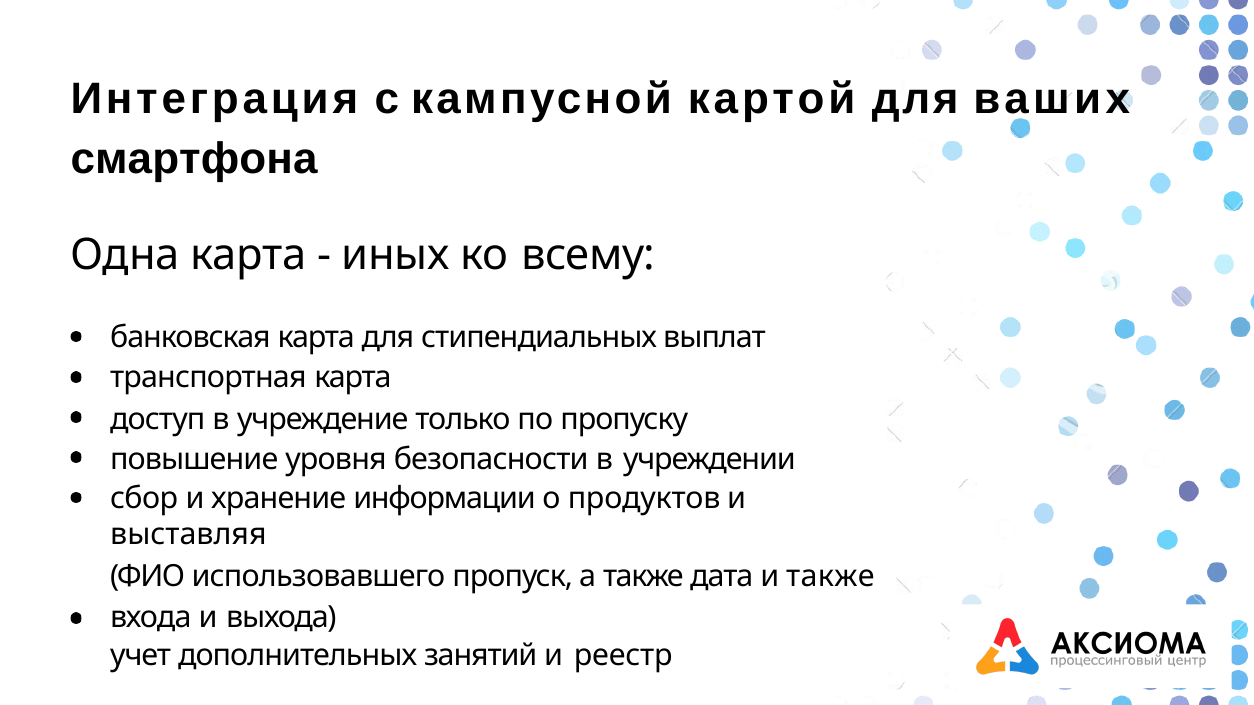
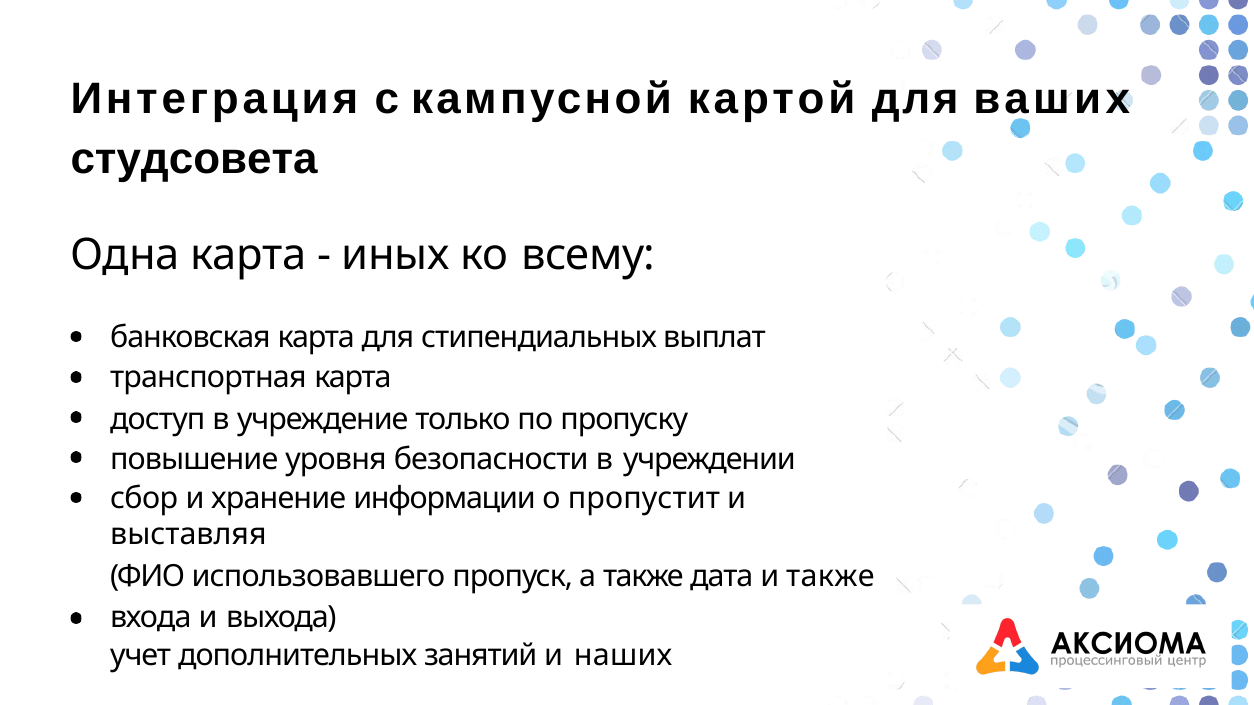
смартфона: смартфона -> студсовета
продуктов: продуктов -> пропустит
реестр: реестр -> наших
